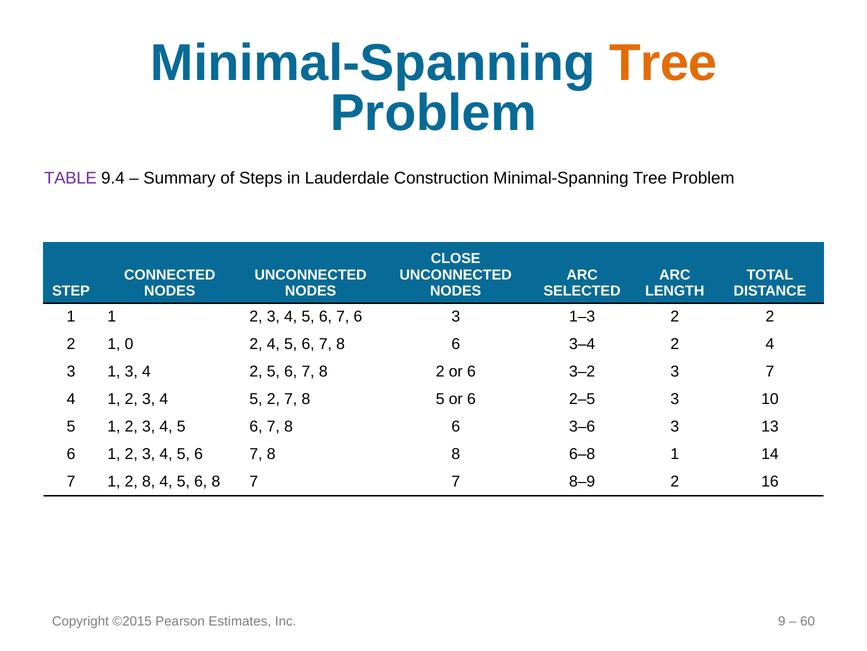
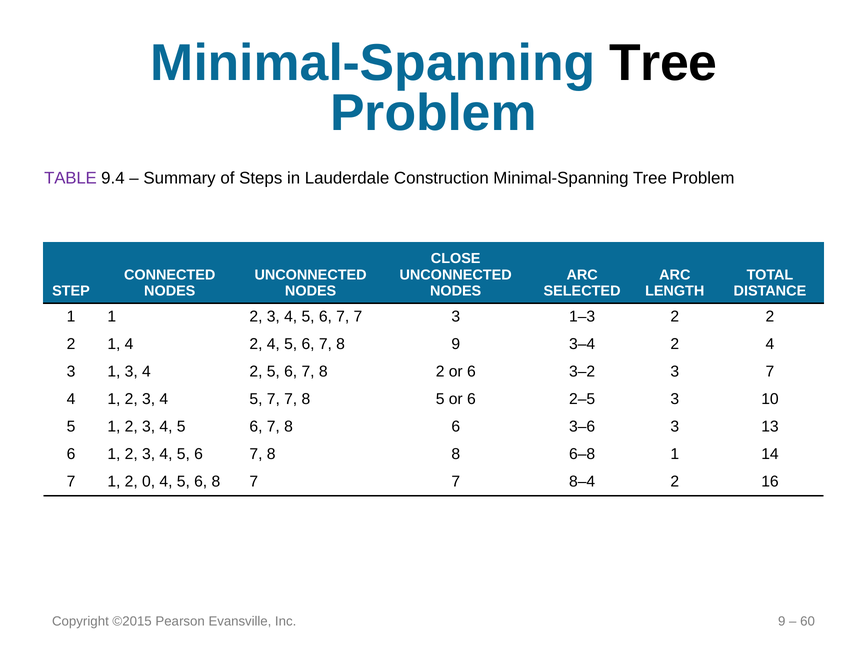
Tree at (663, 63) colour: orange -> black
6 7 6: 6 -> 7
1 0: 0 -> 4
6 at (456, 344): 6 -> 9
5 2: 2 -> 7
2 8: 8 -> 0
8–9: 8–9 -> 8–4
Estimates: Estimates -> Evansville
